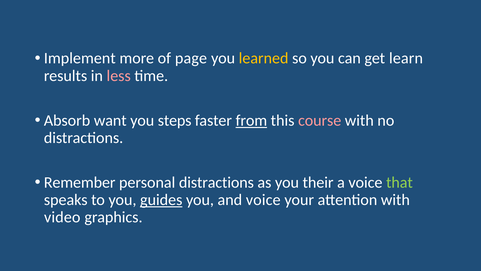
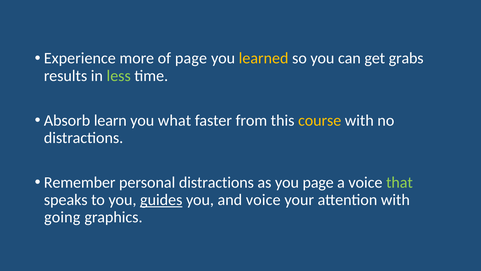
Implement: Implement -> Experience
learn: learn -> grabs
less colour: pink -> light green
want: want -> learn
steps: steps -> what
from underline: present -> none
course colour: pink -> yellow
you their: their -> page
video: video -> going
